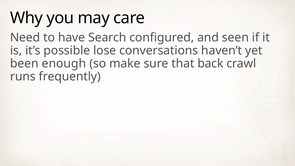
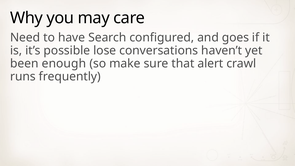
seen: seen -> goes
back: back -> alert
